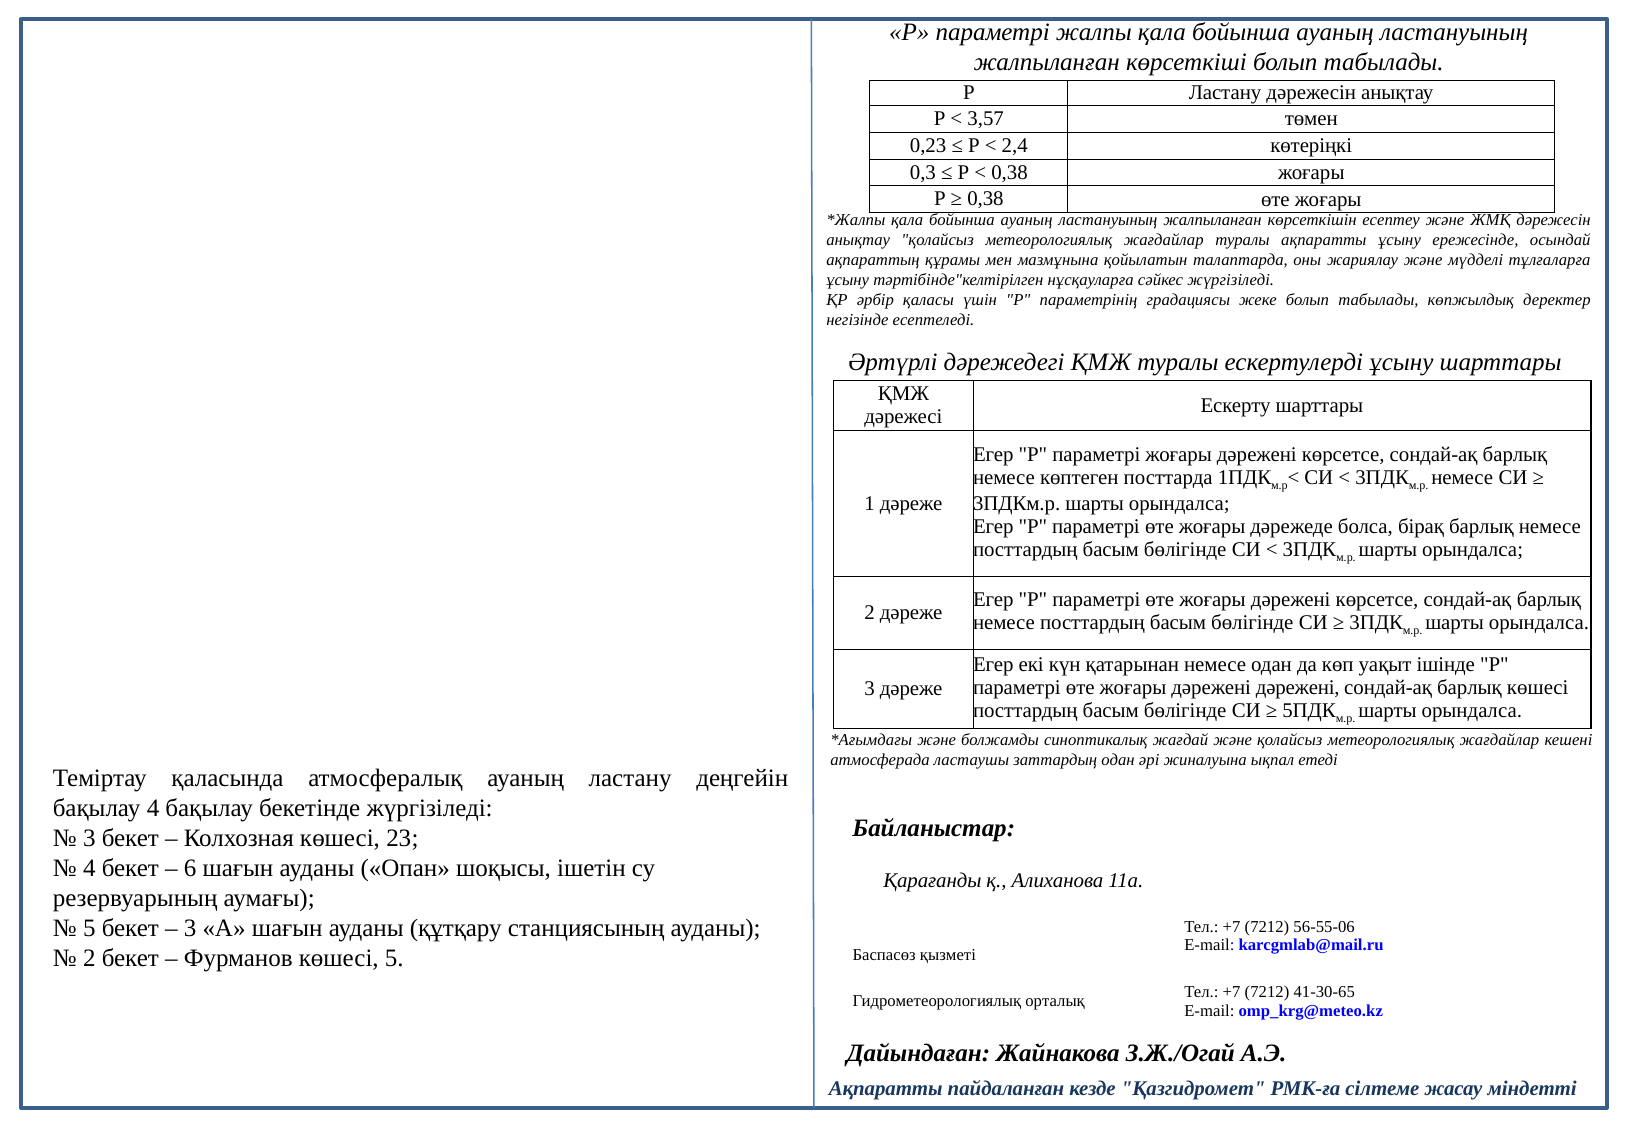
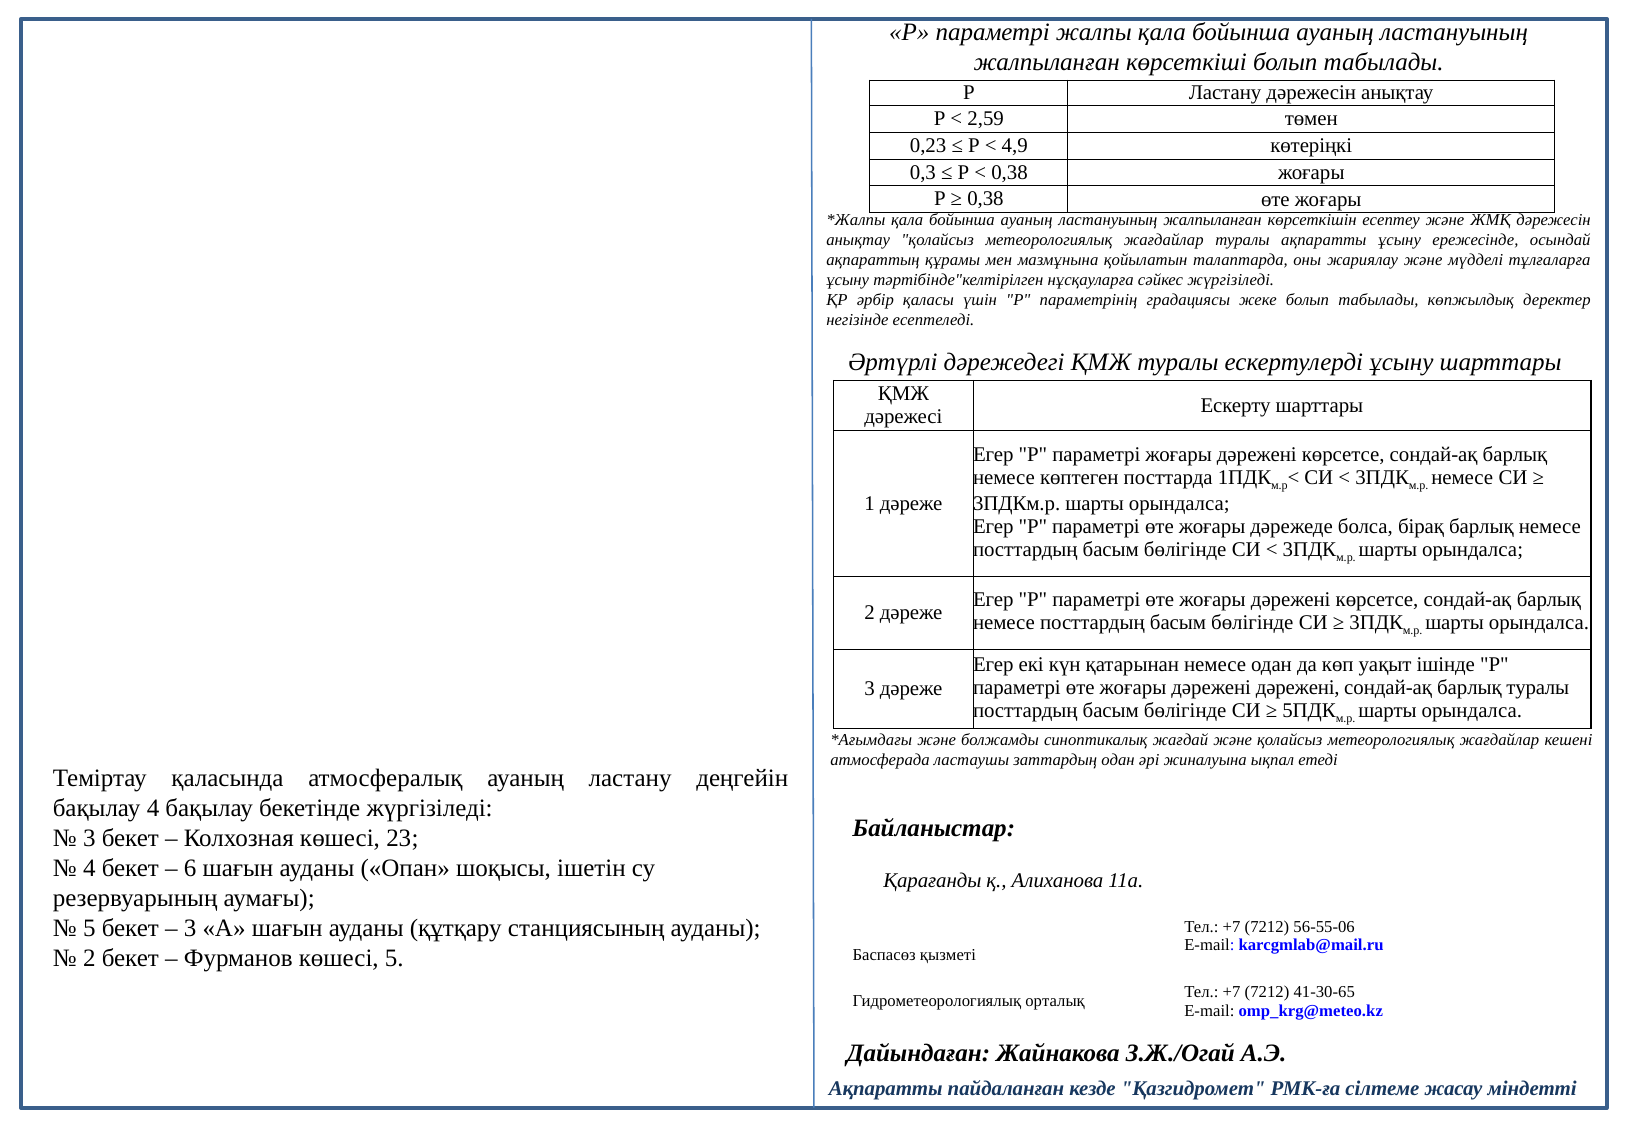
3,57: 3,57 -> 2,59
2,4: 2,4 -> 4,9
барлық көшесі: көшесі -> туралы
